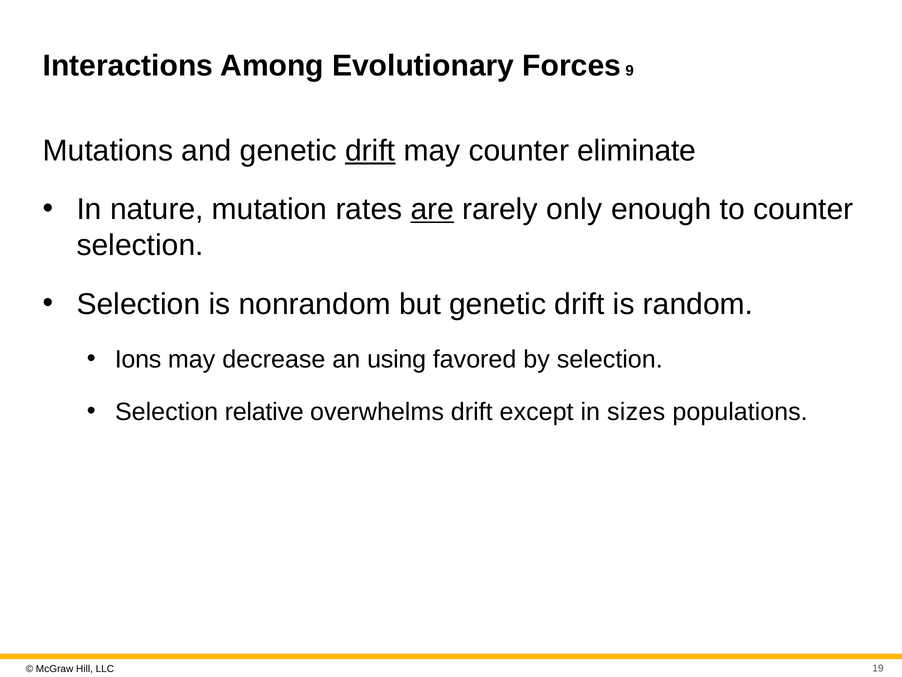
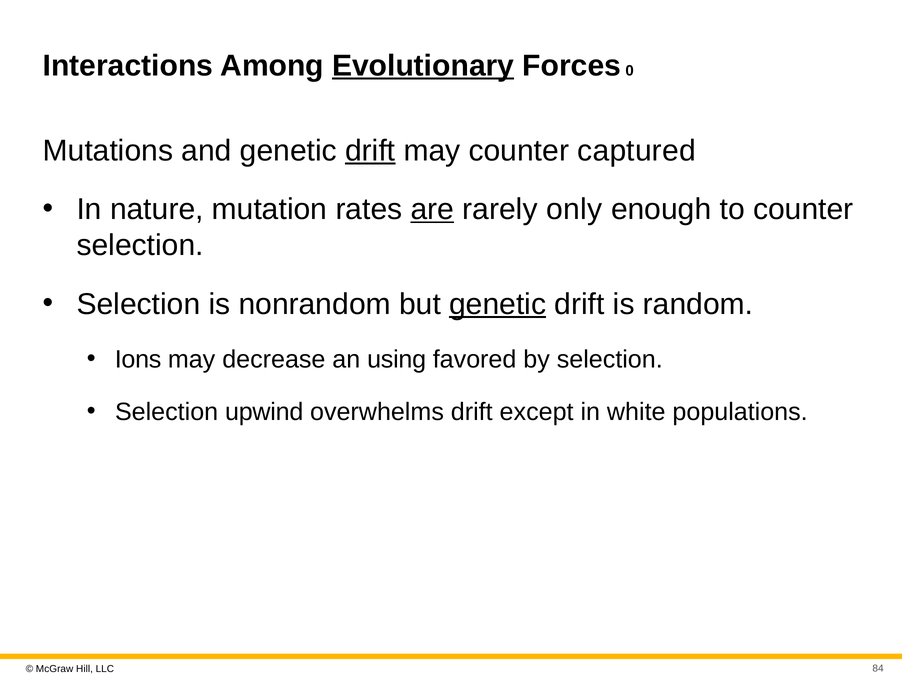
Evolutionary underline: none -> present
9: 9 -> 0
eliminate: eliminate -> captured
genetic at (498, 304) underline: none -> present
relative: relative -> upwind
sizes: sizes -> white
19: 19 -> 84
